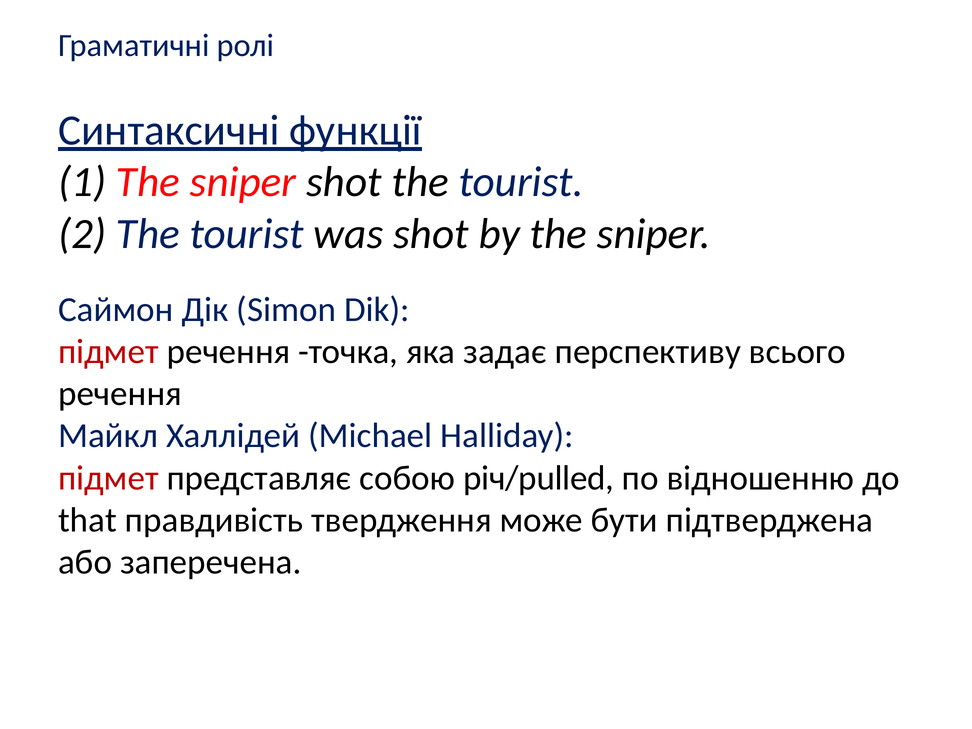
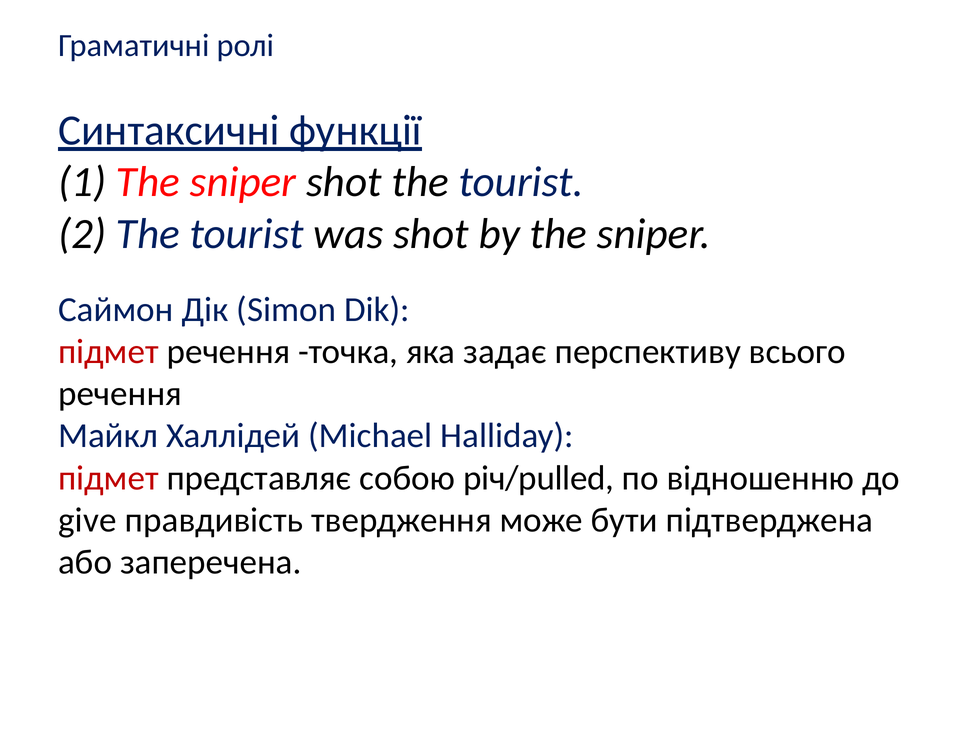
that: that -> give
